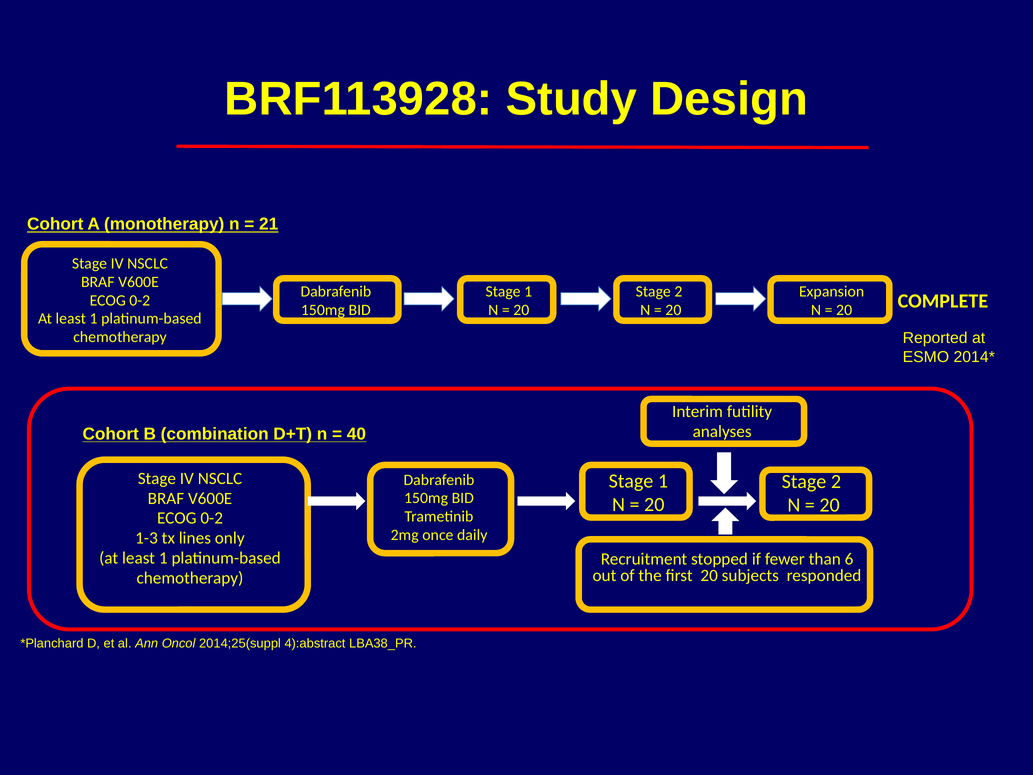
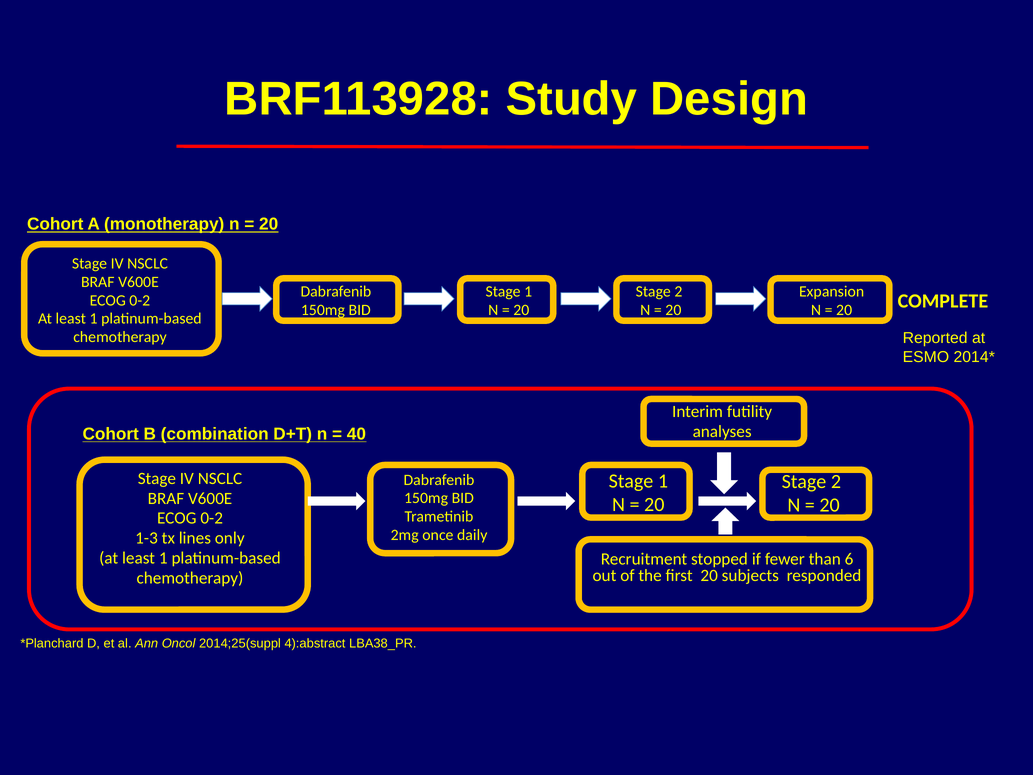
21 at (269, 224): 21 -> 20
